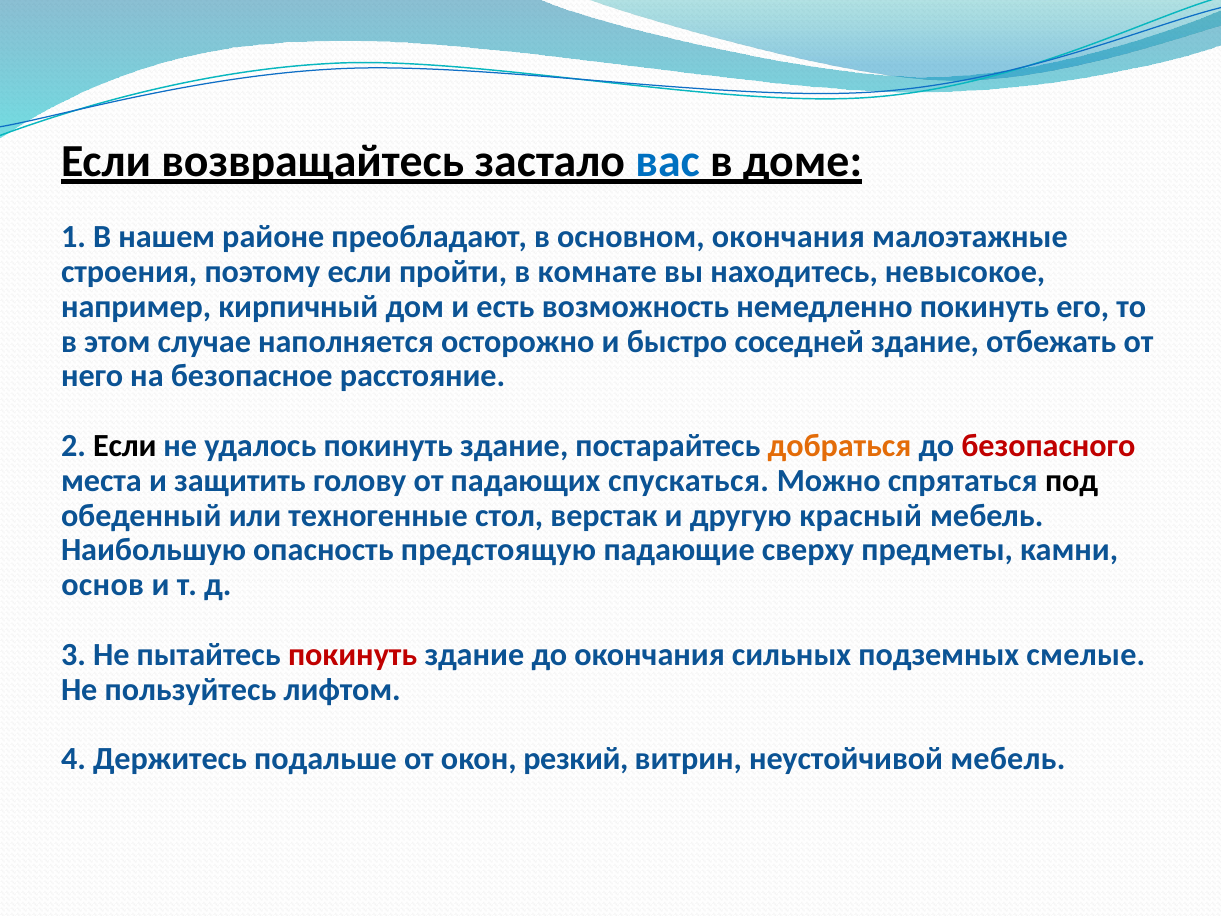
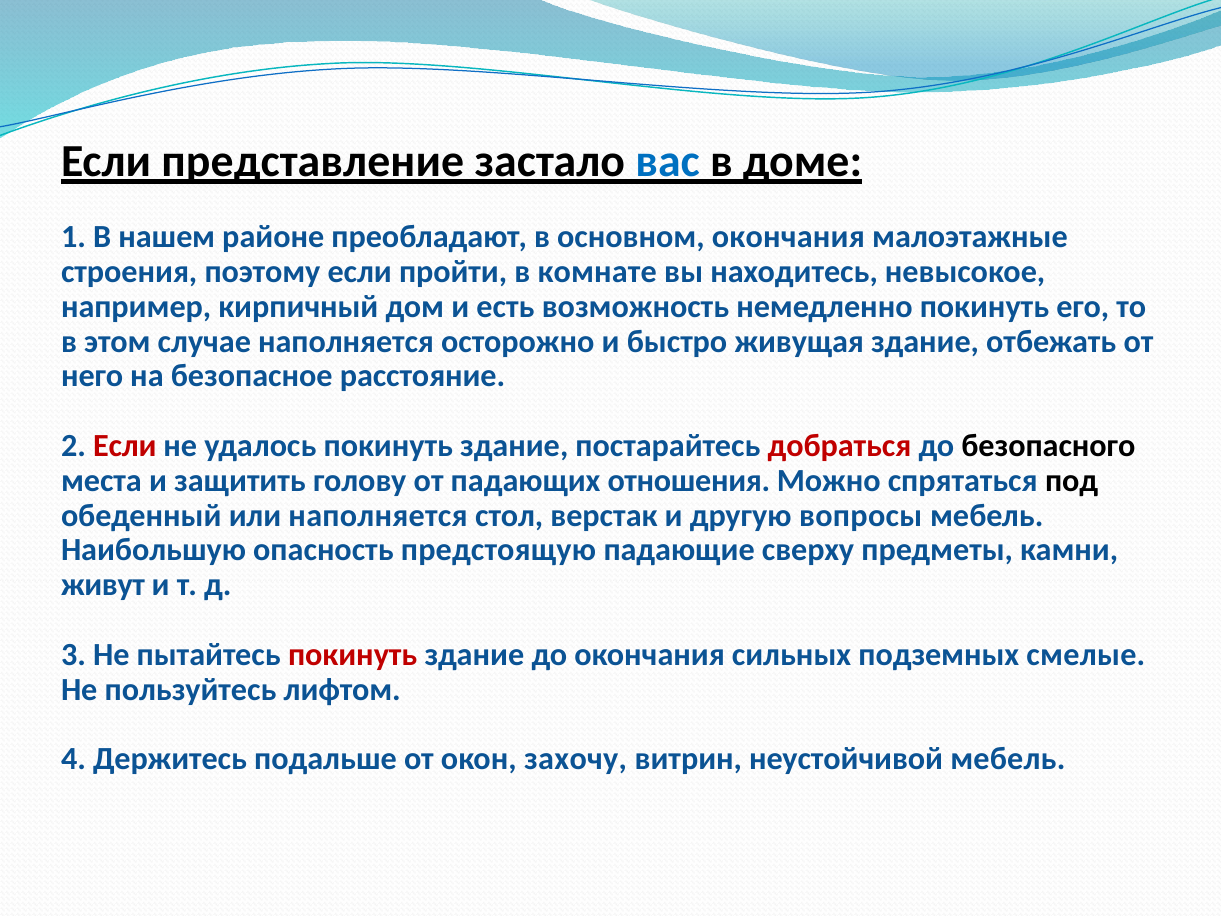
возвращайтесь: возвращайтесь -> представление
соседней: соседней -> живущая
Если at (125, 446) colour: black -> red
добраться colour: orange -> red
безопасного colour: red -> black
спускаться: спускаться -> отношения
или техногенные: техногенные -> наполняется
красный: красный -> вопросы
основ: основ -> живут
резкий: резкий -> захочу
